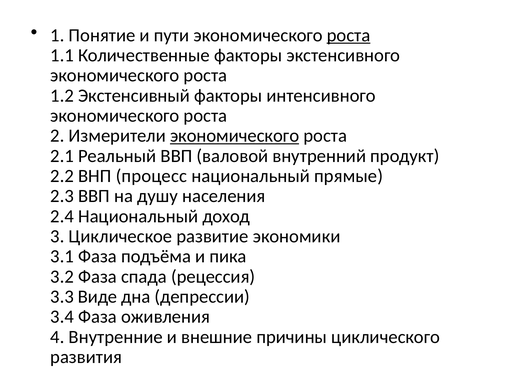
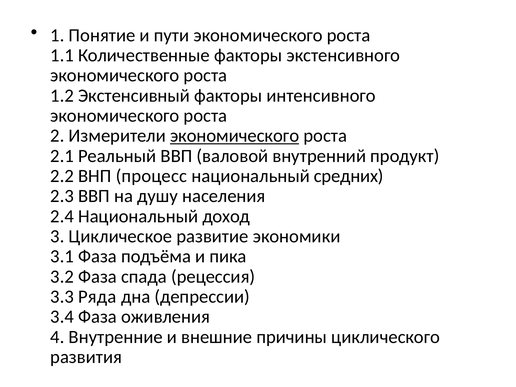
роста at (349, 35) underline: present -> none
прямые: прямые -> средних
Виде: Виде -> Ряда
